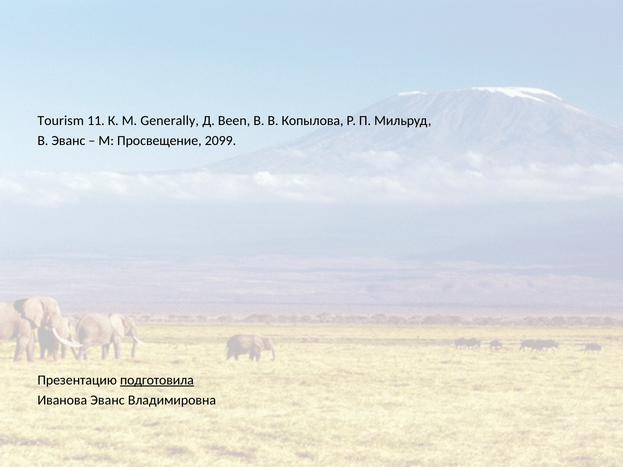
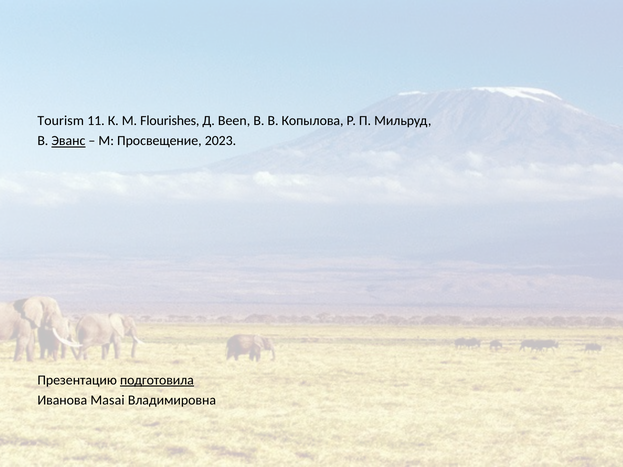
Generally: Generally -> Flourishes
Эванс at (68, 141) underline: none -> present
2099: 2099 -> 2023
Иванова Эванс: Эванс -> Masai
